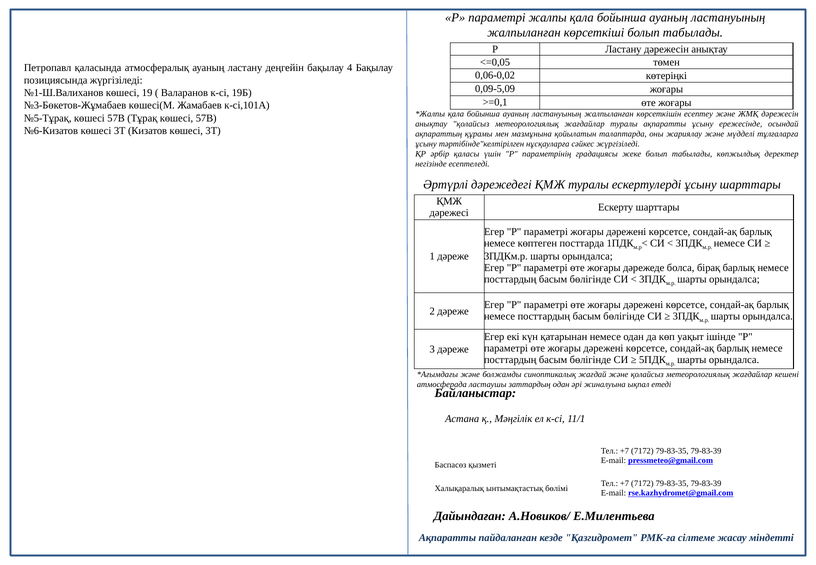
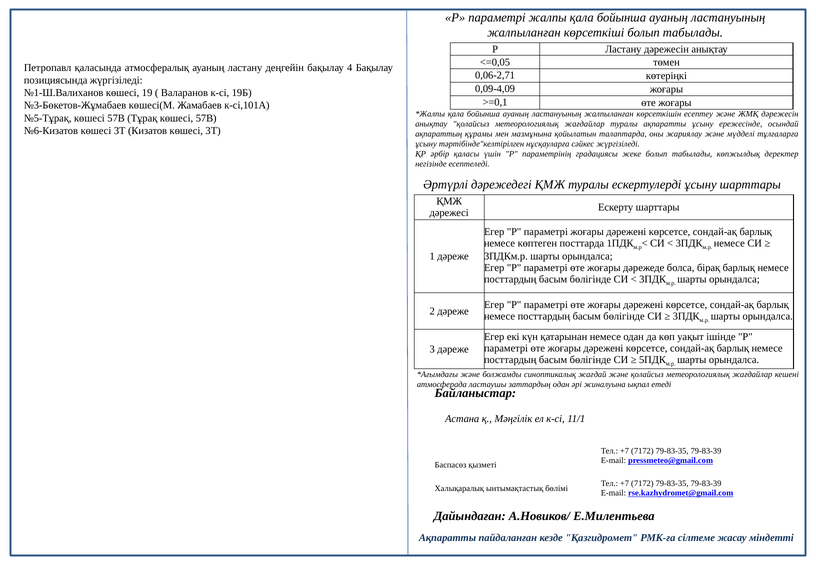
0,06-0,02: 0,06-0,02 -> 0,06-2,71
0,09-5,09: 0,09-5,09 -> 0,09-4,09
